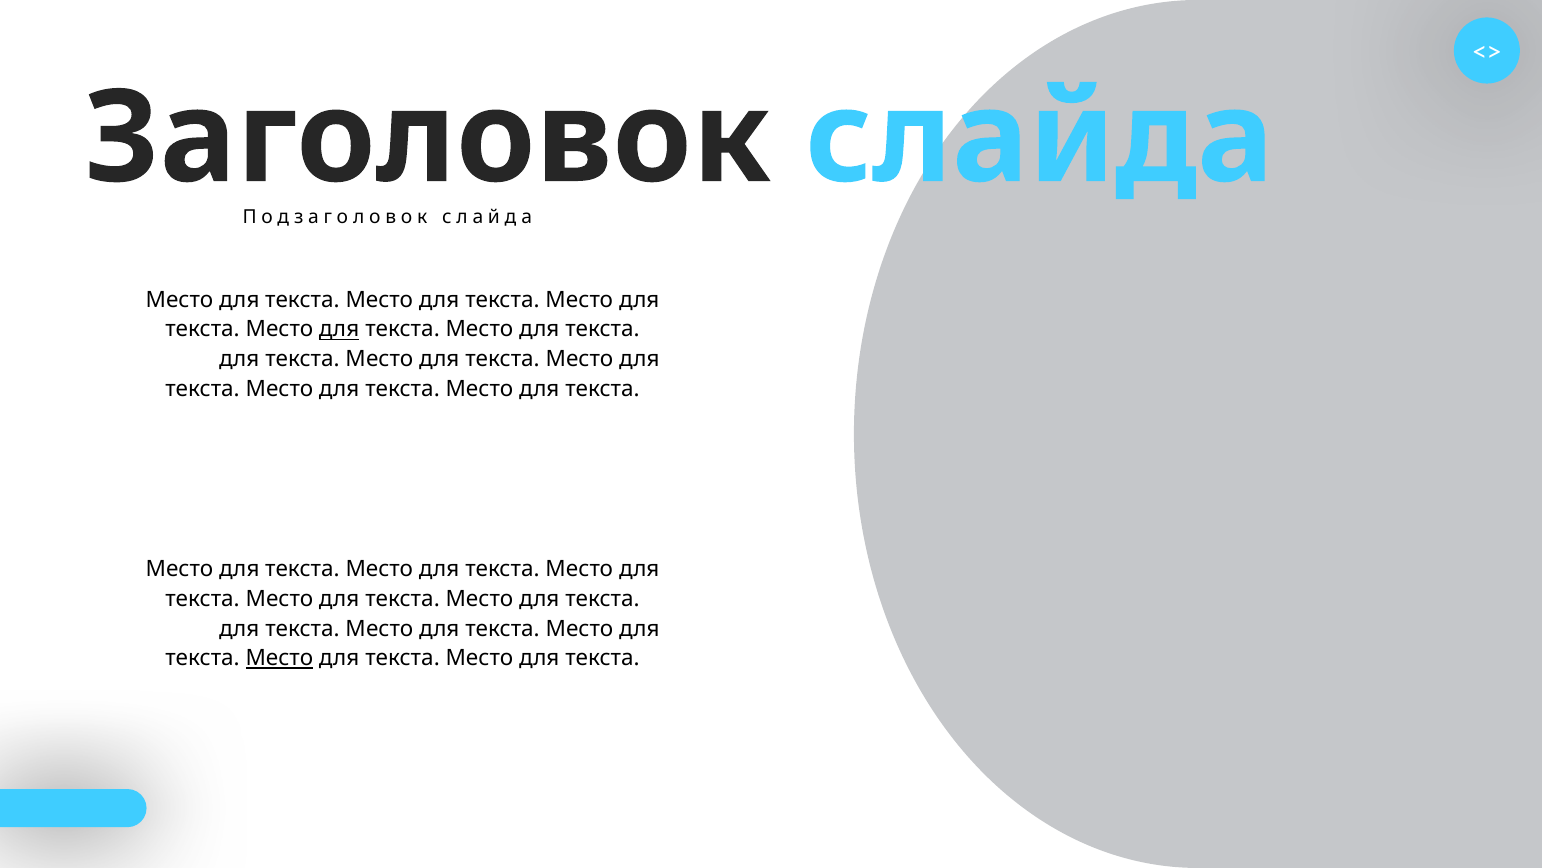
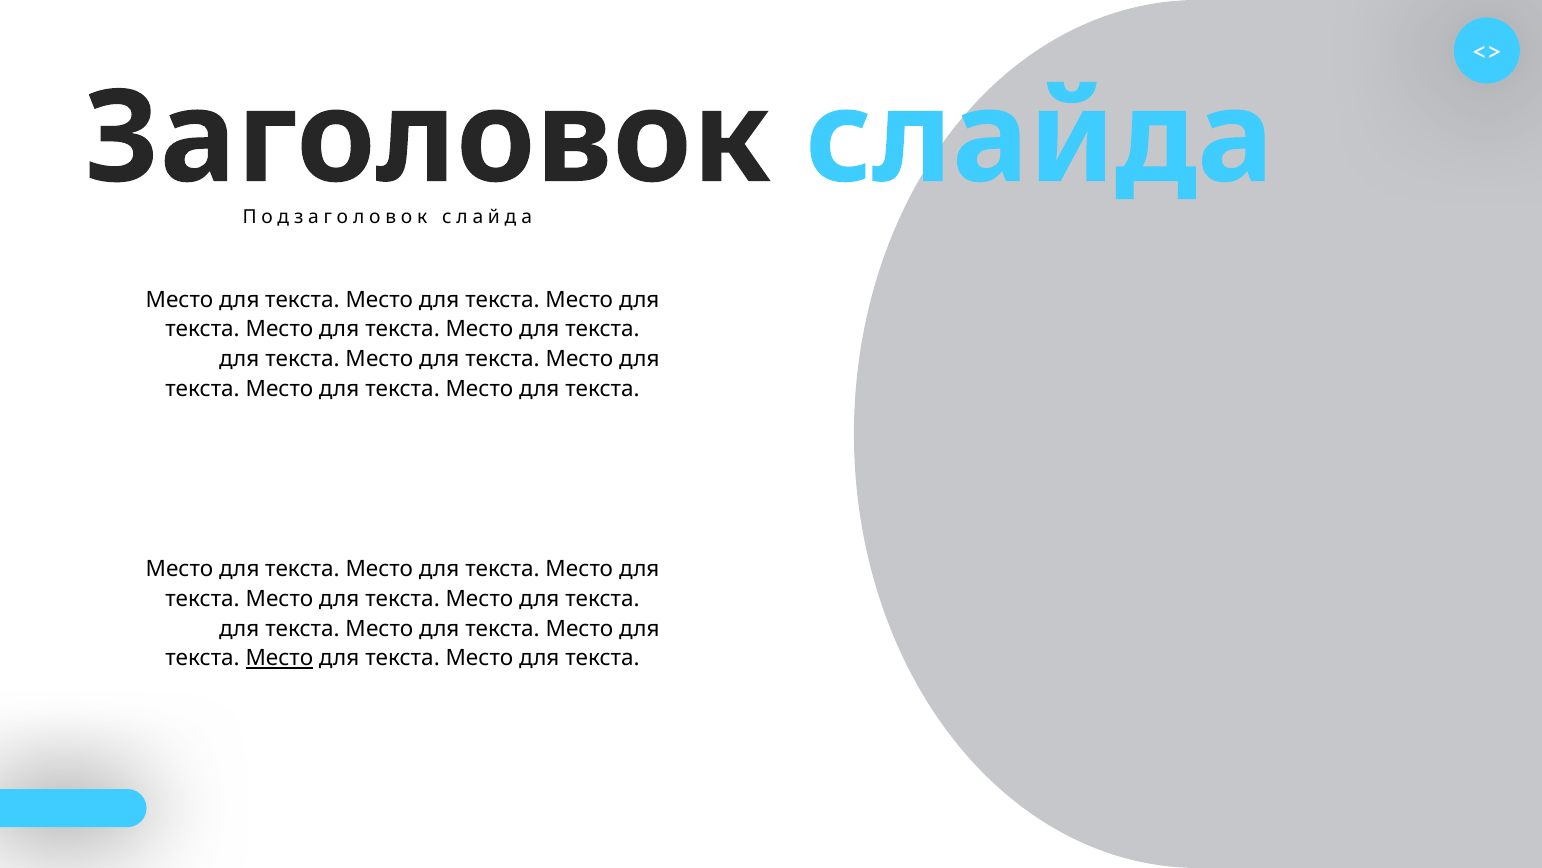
для at (339, 329) underline: present -> none
